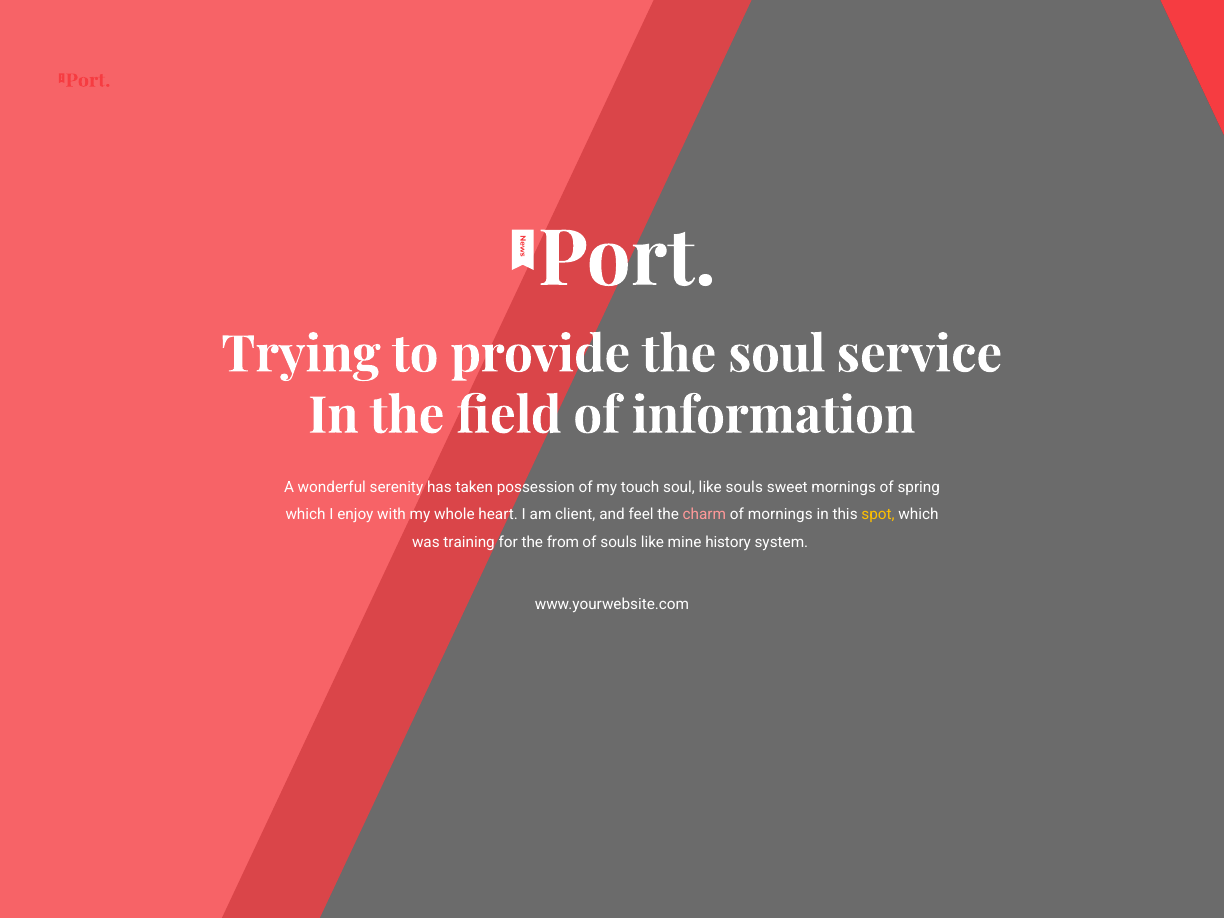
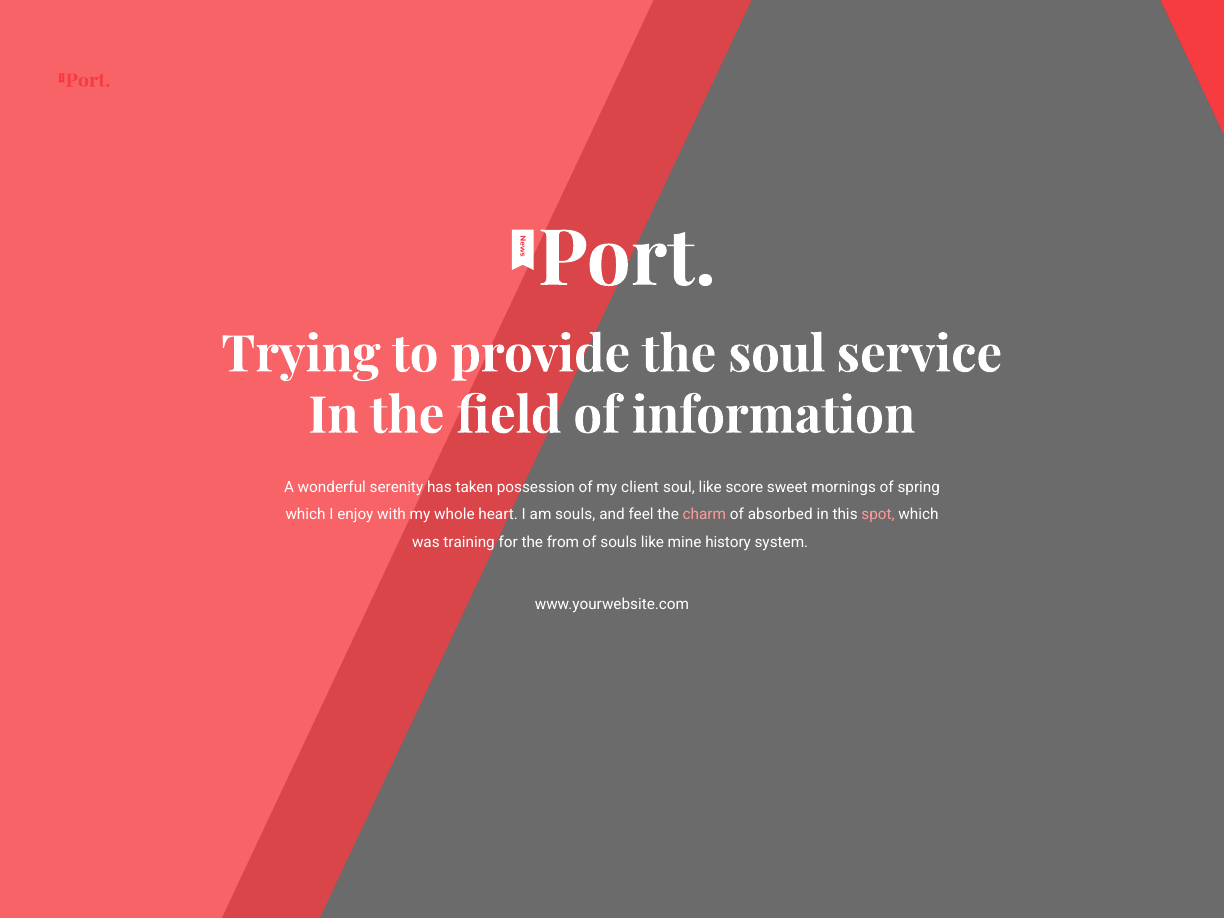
touch: touch -> client
like souls: souls -> score
am client: client -> souls
of mornings: mornings -> absorbed
spot colour: yellow -> pink
